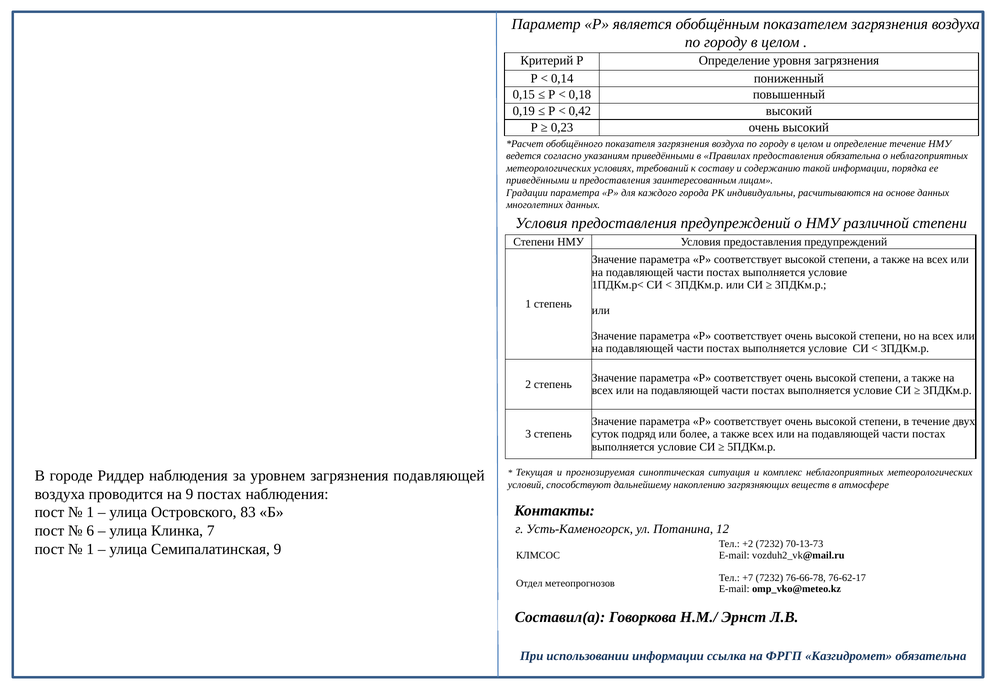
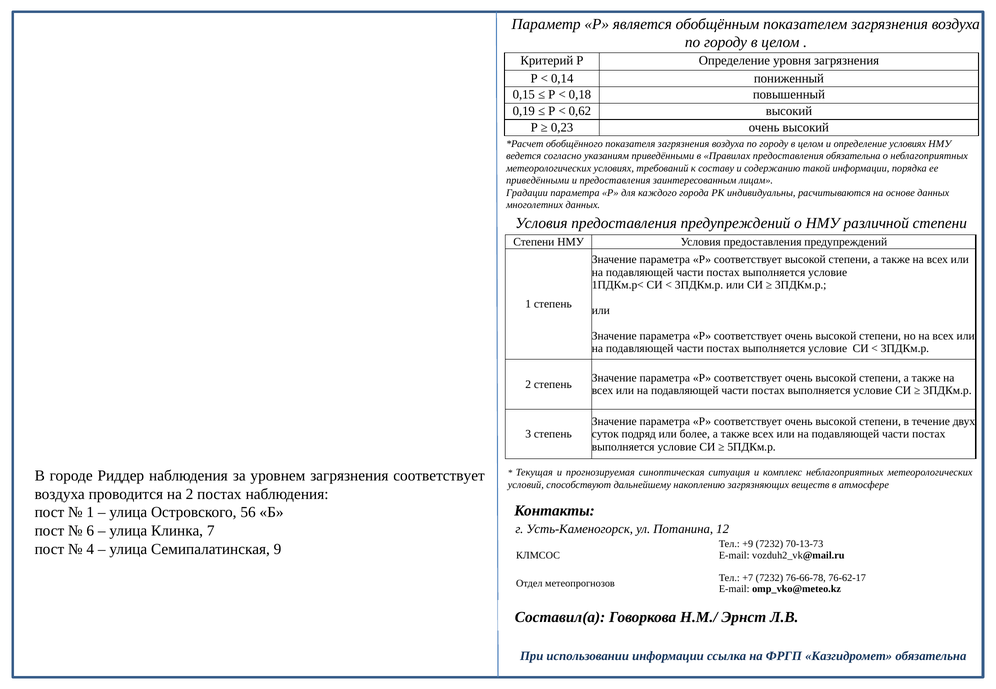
0,42: 0,42 -> 0,62
определение течение: течение -> условиях
загрязнения подавляющей: подавляющей -> соответствует
на 9: 9 -> 2
83: 83 -> 56
+2: +2 -> +9
1 at (90, 550): 1 -> 4
